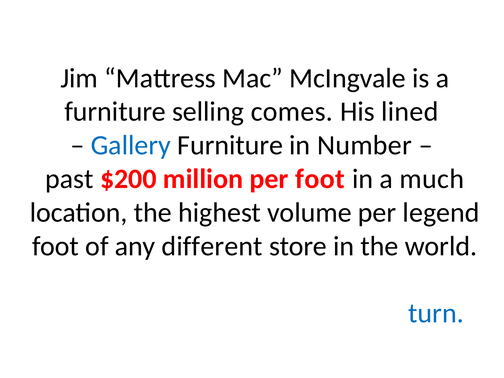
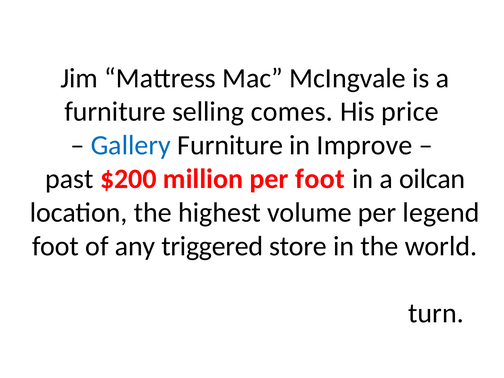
lined: lined -> price
Number: Number -> Improve
much: much -> oilcan
different: different -> triggered
turn colour: blue -> black
